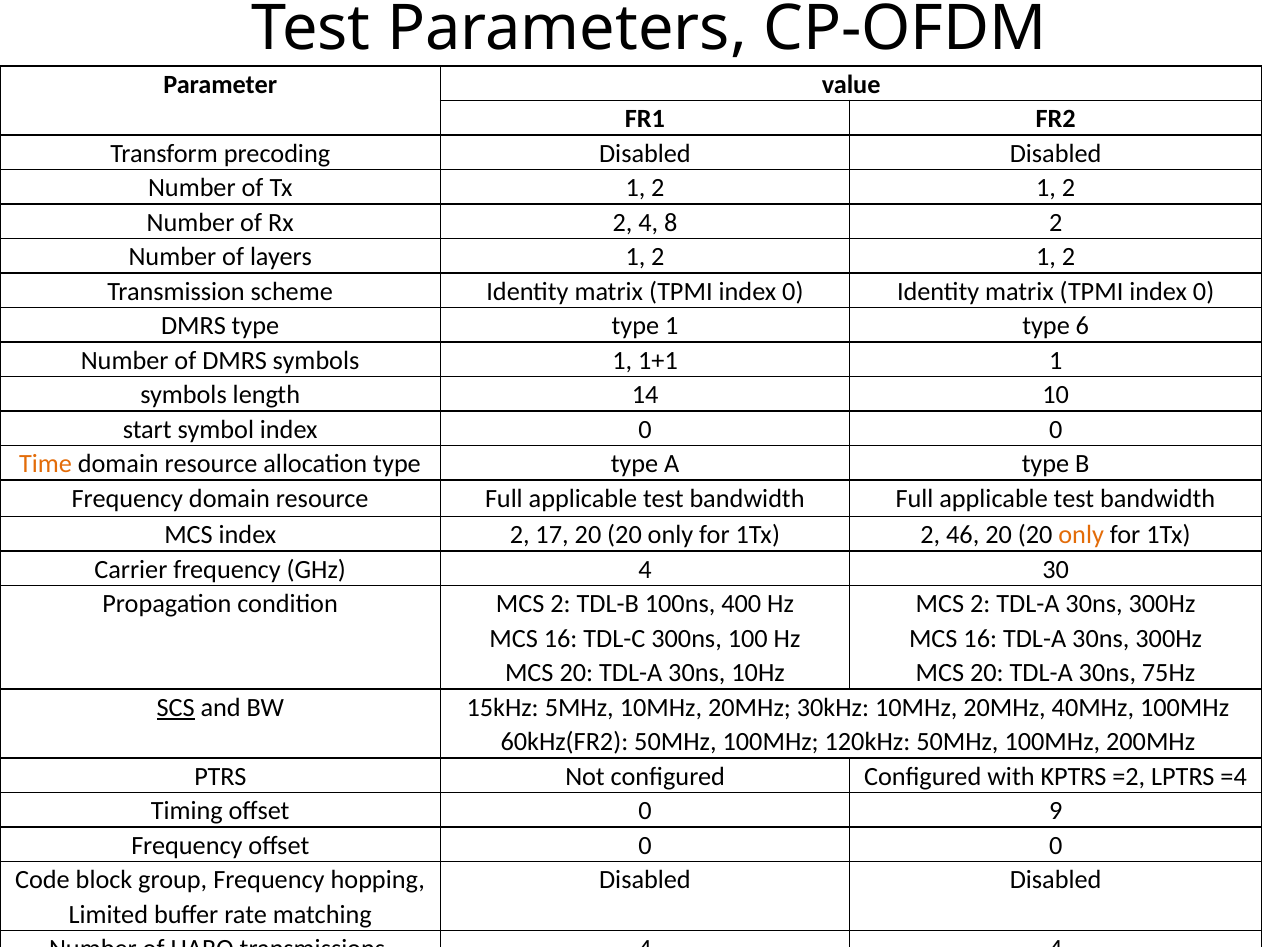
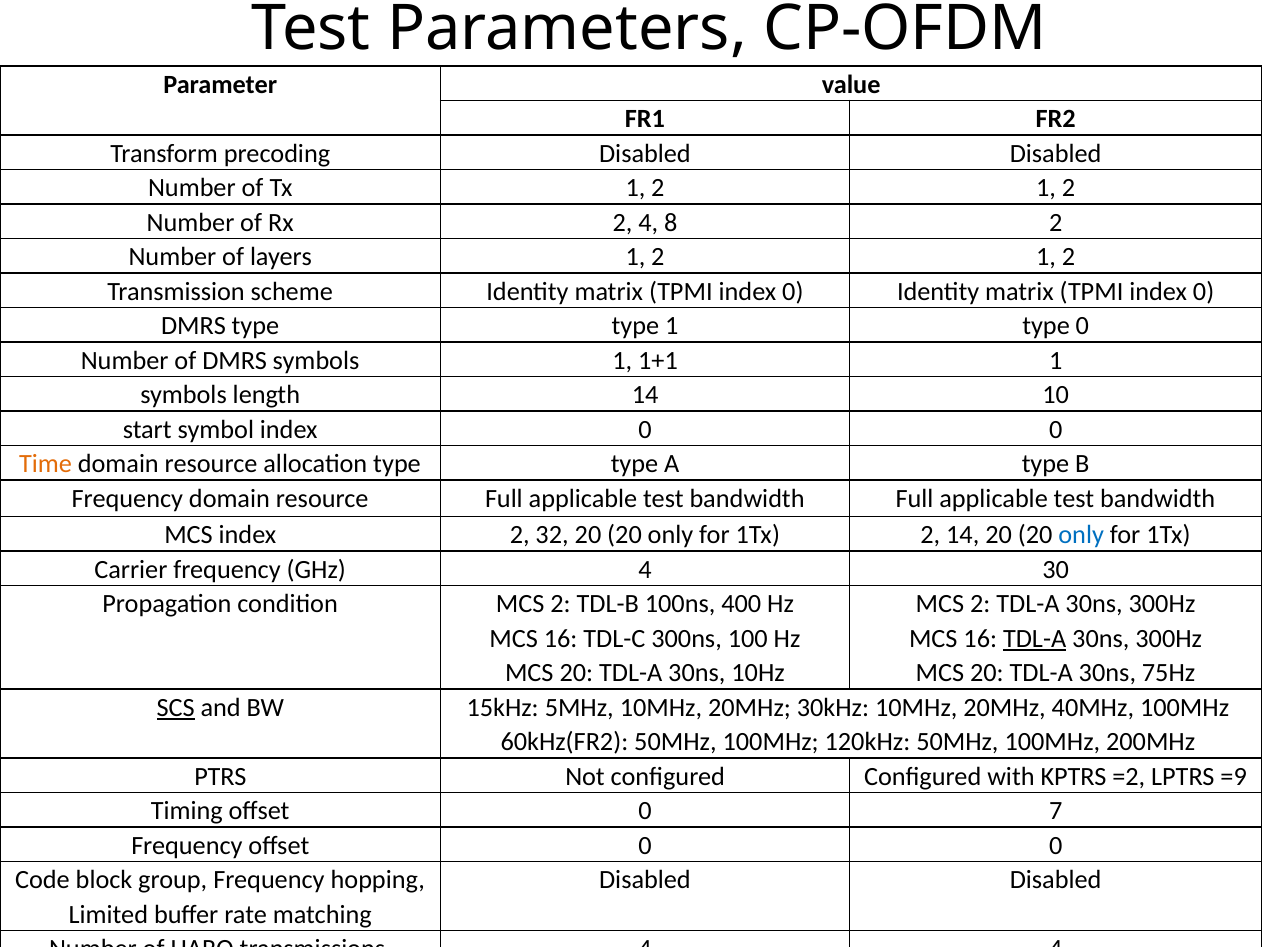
type 6: 6 -> 0
17: 17 -> 32
2 46: 46 -> 14
only at (1081, 535) colour: orange -> blue
TDL-A at (1035, 638) underline: none -> present
=4: =4 -> =9
9: 9 -> 7
